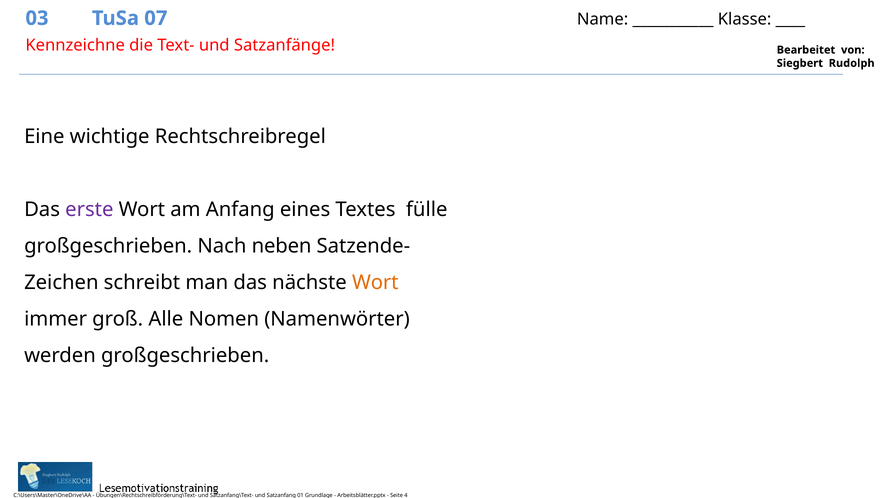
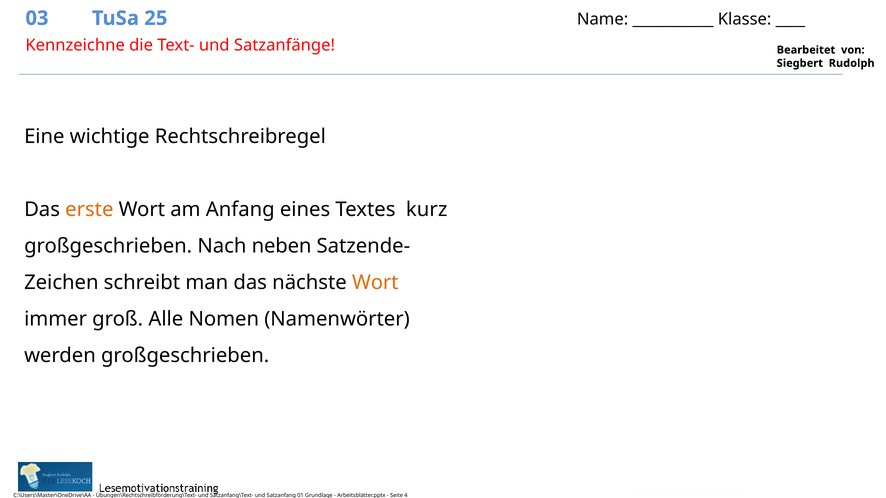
07: 07 -> 25
erste colour: purple -> orange
fülle: fülle -> kurz
